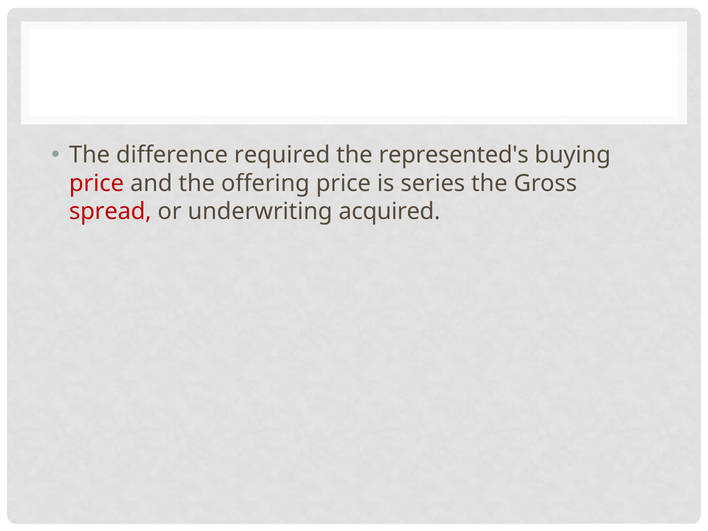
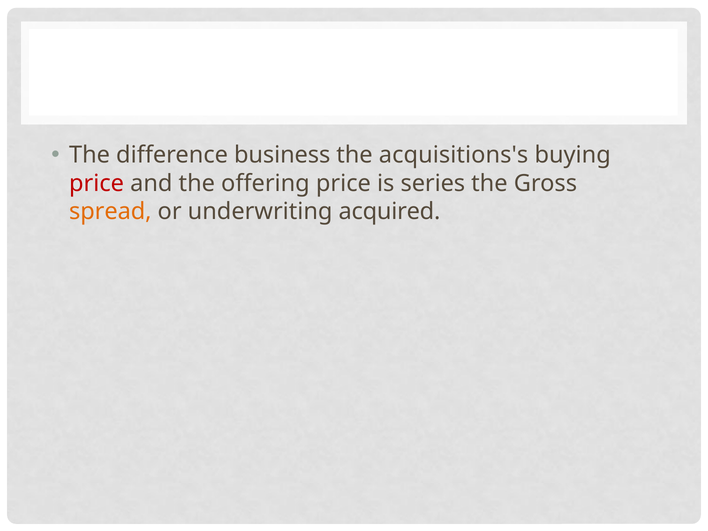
required: required -> business
represented's: represented's -> acquisitions's
spread colour: red -> orange
